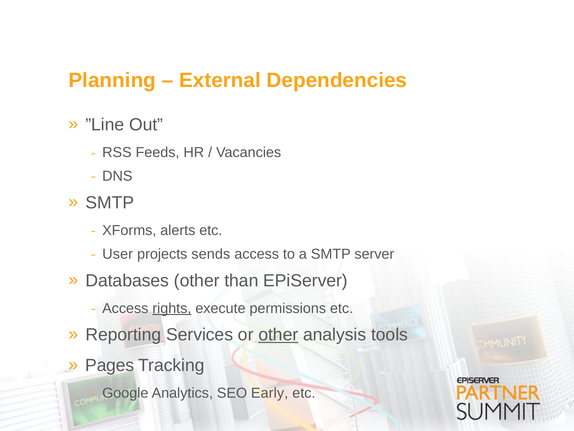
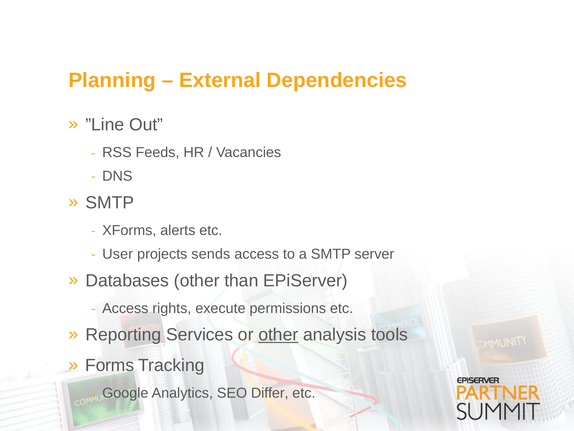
rights underline: present -> none
Pages: Pages -> Forms
Early: Early -> Differ
